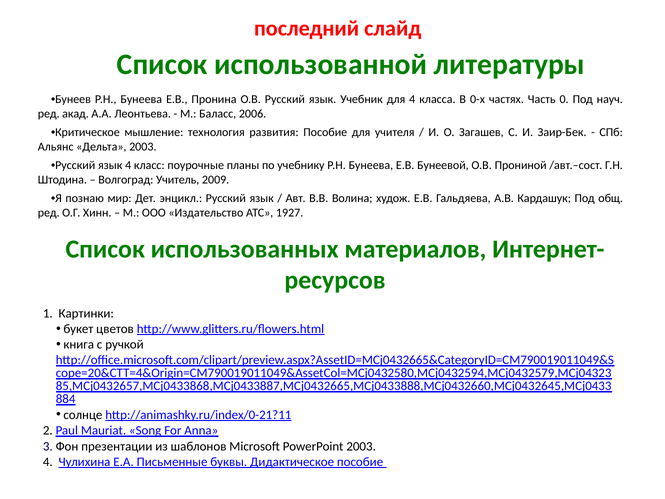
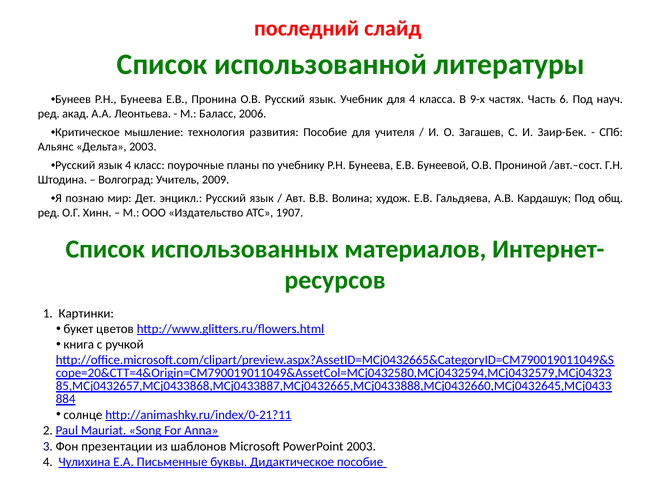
0-х: 0-х -> 9-х
0: 0 -> 6
1927: 1927 -> 1907
